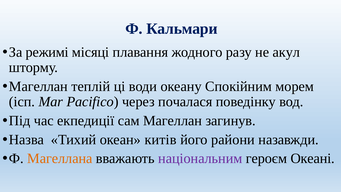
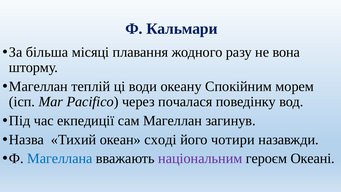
режимі: режимі -> більша
акул: акул -> вона
китів: китів -> сході
райони: райони -> чотири
Магеллана colour: orange -> blue
